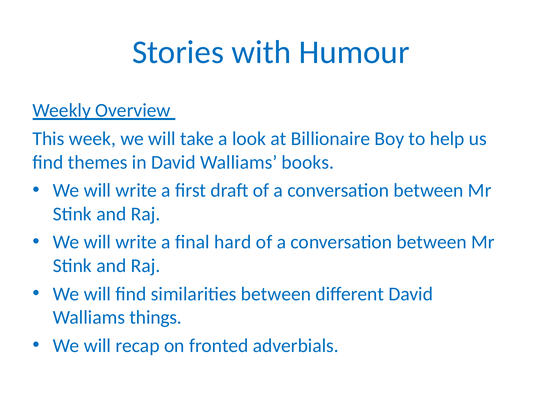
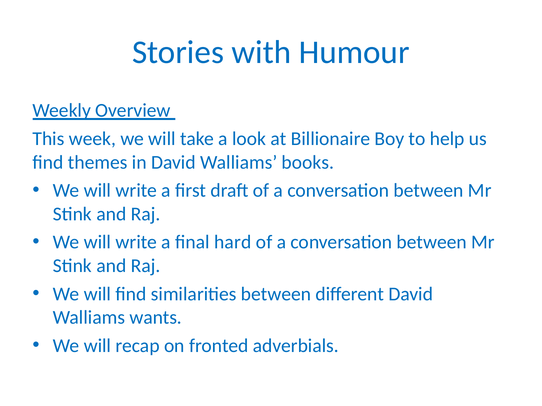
things: things -> wants
